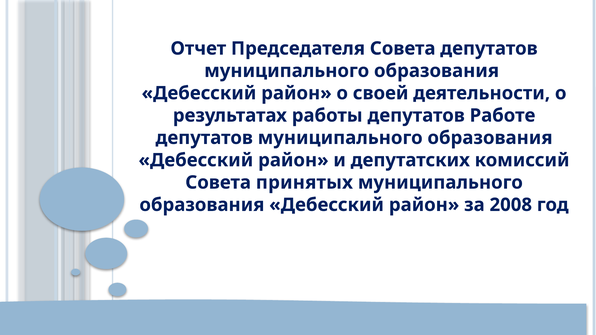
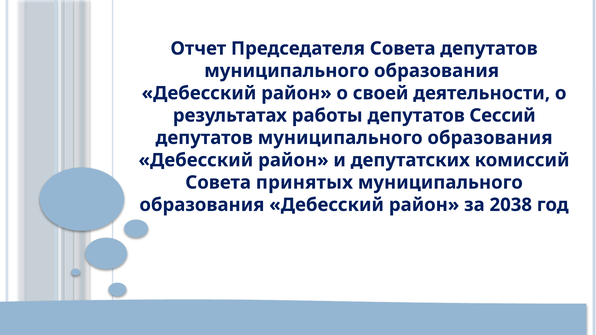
Работе: Работе -> Сессий
2008: 2008 -> 2038
